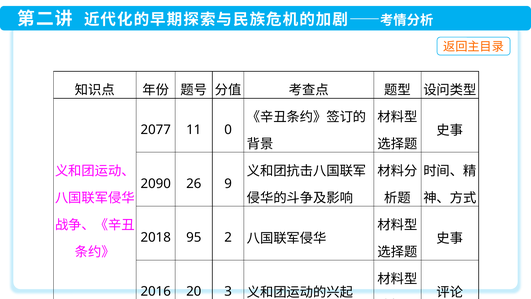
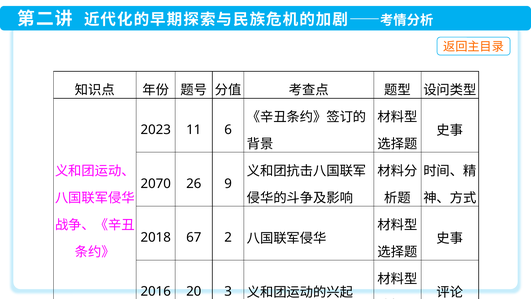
2077: 2077 -> 2023
0: 0 -> 6
2090: 2090 -> 2070
95: 95 -> 67
